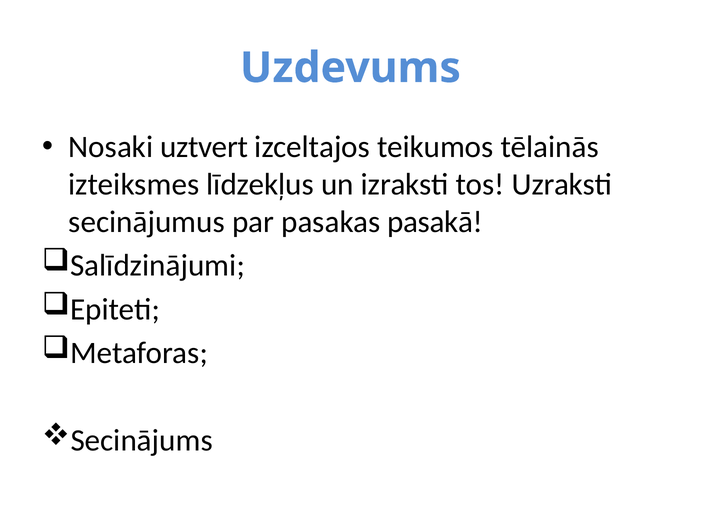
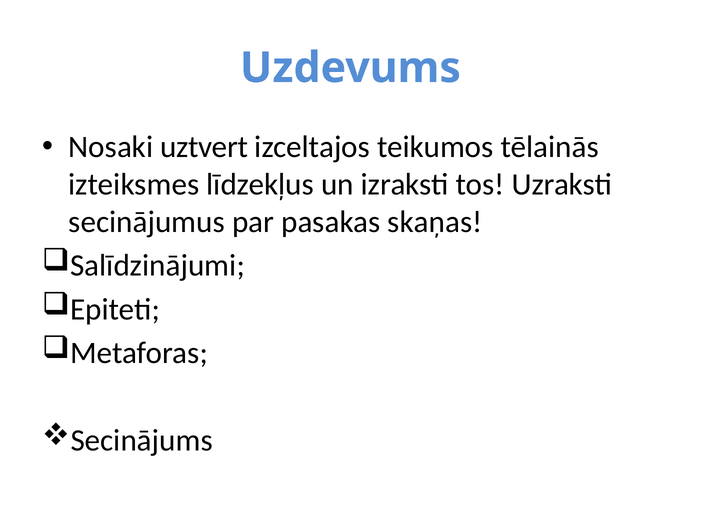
pasakā: pasakā -> skaņas
